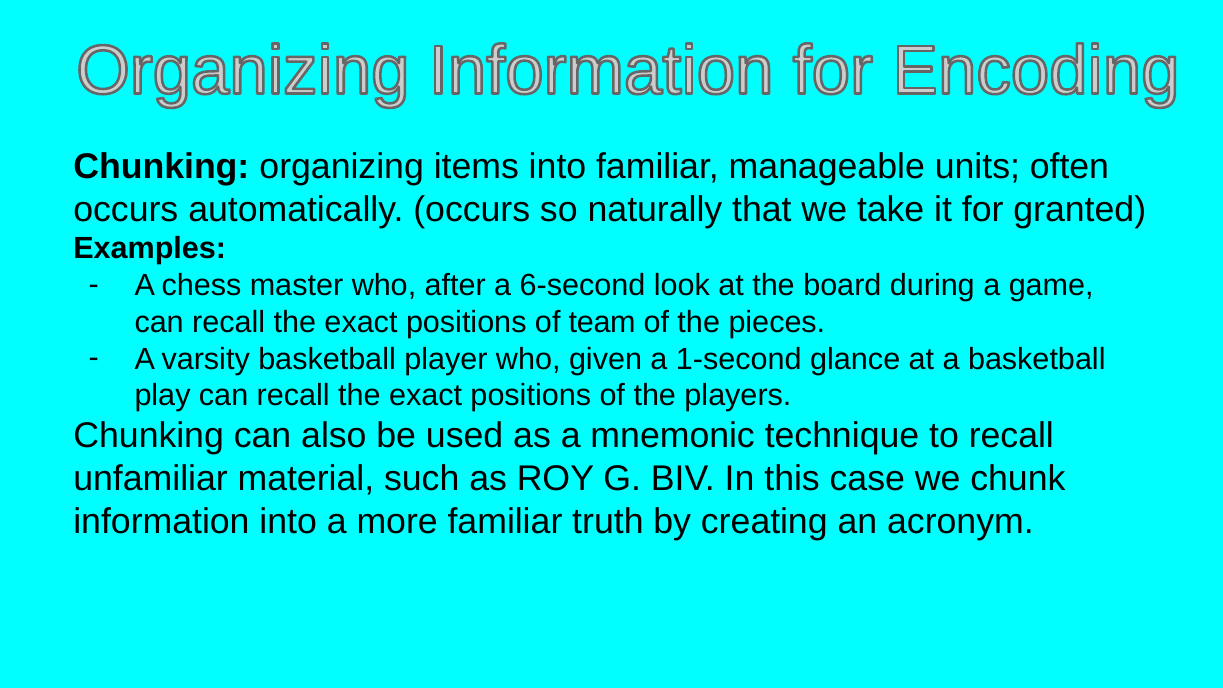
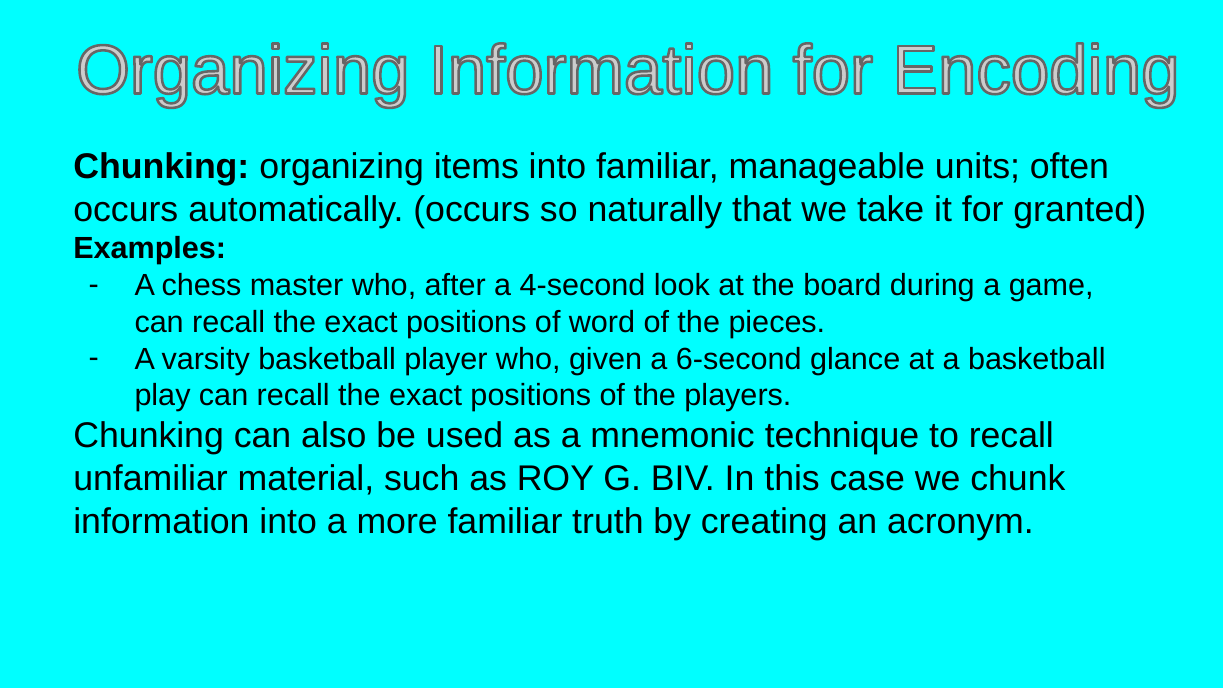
6-second: 6-second -> 4-second
team: team -> word
1-second: 1-second -> 6-second
